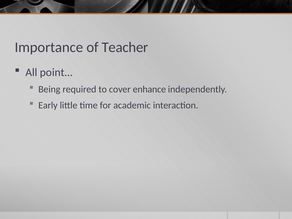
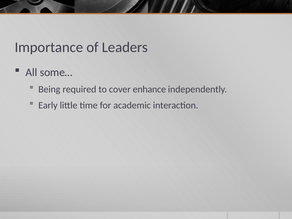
Teacher: Teacher -> Leaders
point…: point… -> some…
